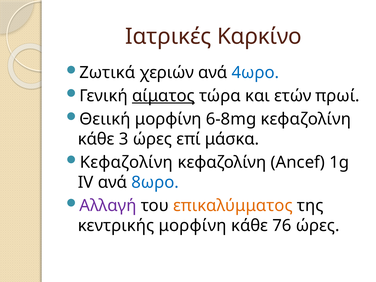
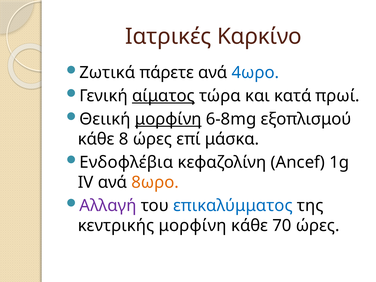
χεριών: χεριών -> πάρετε
ετών: ετών -> κατά
μορφίνη at (168, 119) underline: none -> present
6-8mg κεφαζολίνη: κεφαζολίνη -> εξοπλισμού
3: 3 -> 8
Κεφαζολίνη at (126, 162): Κεφαζολίνη -> Ενδοφλέβια
8ωρο colour: blue -> orange
επικαλύμματος colour: orange -> blue
76: 76 -> 70
